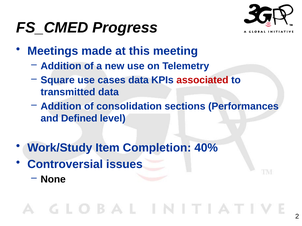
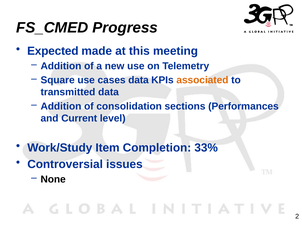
Meetings: Meetings -> Expected
associated colour: red -> orange
Defined: Defined -> Current
40%: 40% -> 33%
